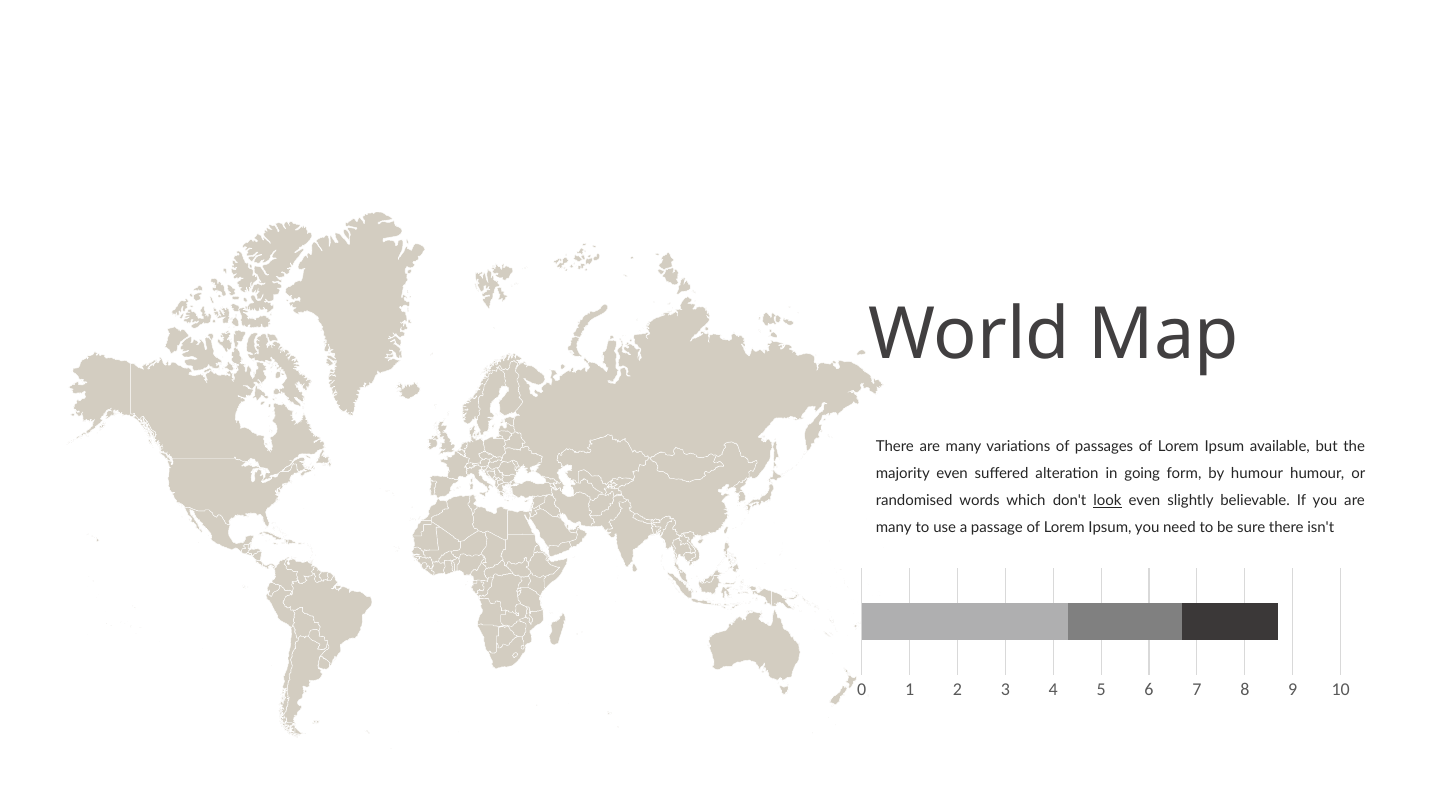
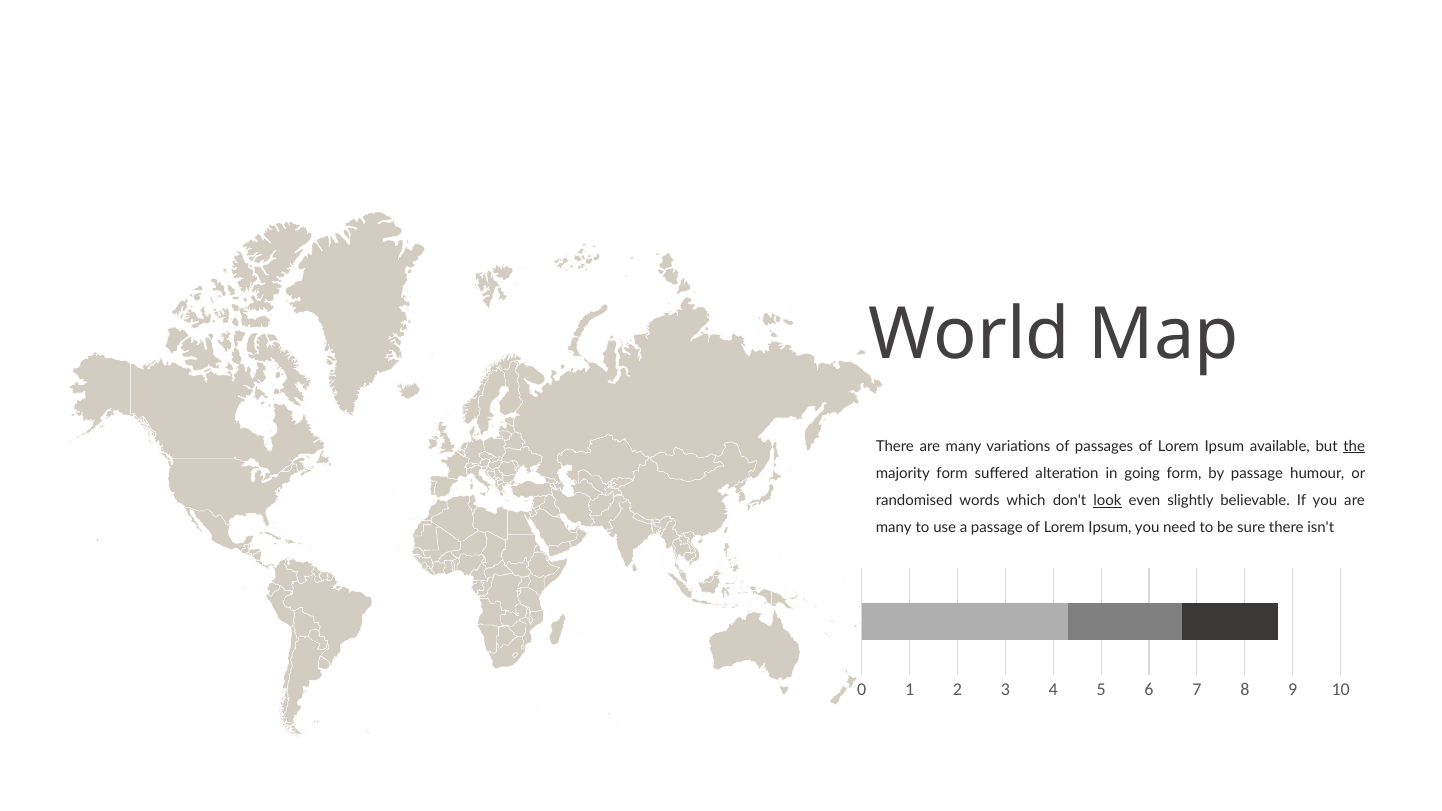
the underline: none -> present
majority even: even -> form
by humour: humour -> passage
